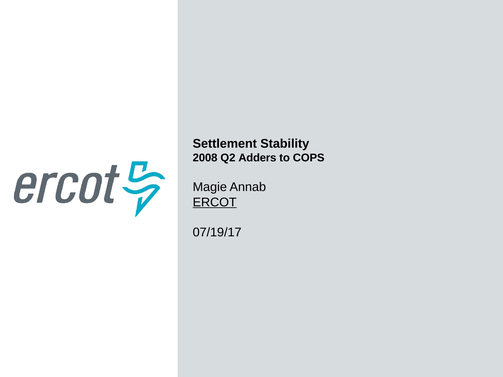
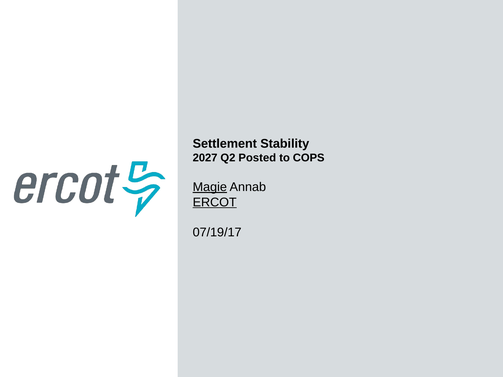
2008: 2008 -> 2027
Adders: Adders -> Posted
Magie underline: none -> present
